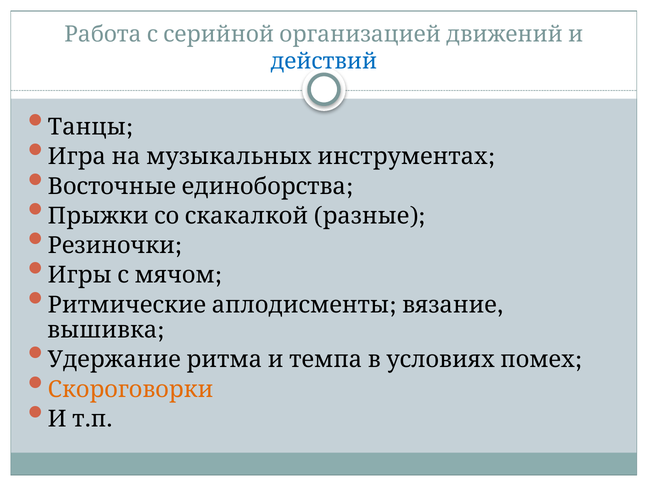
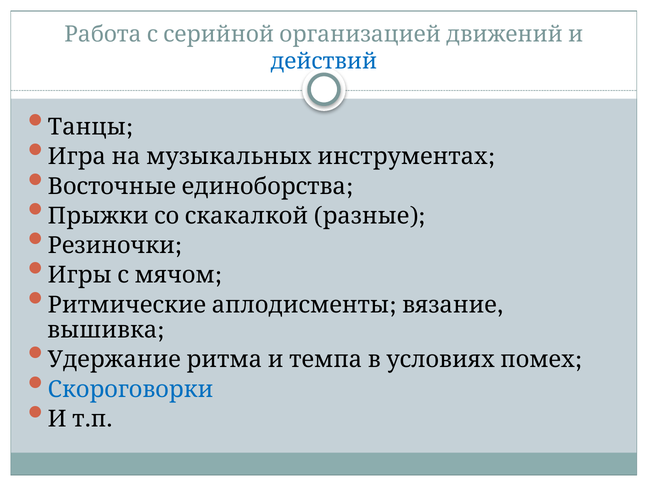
Скороговорки colour: orange -> blue
